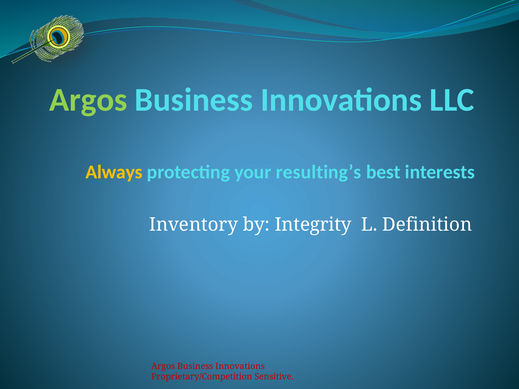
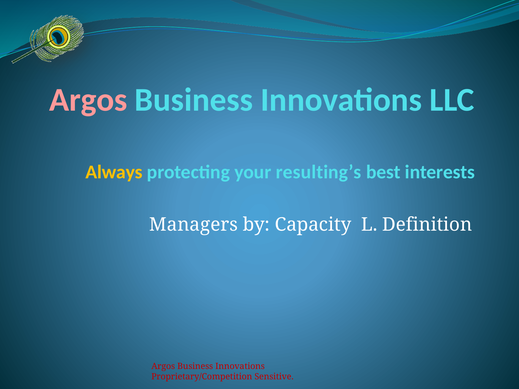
Argos at (88, 100) colour: light green -> pink
Inventory: Inventory -> Managers
Integrity: Integrity -> Capacity
